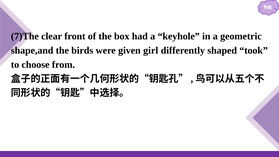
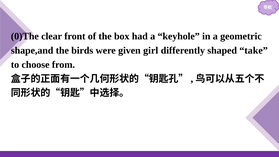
7)The: 7)The -> 0)The
took: took -> take
